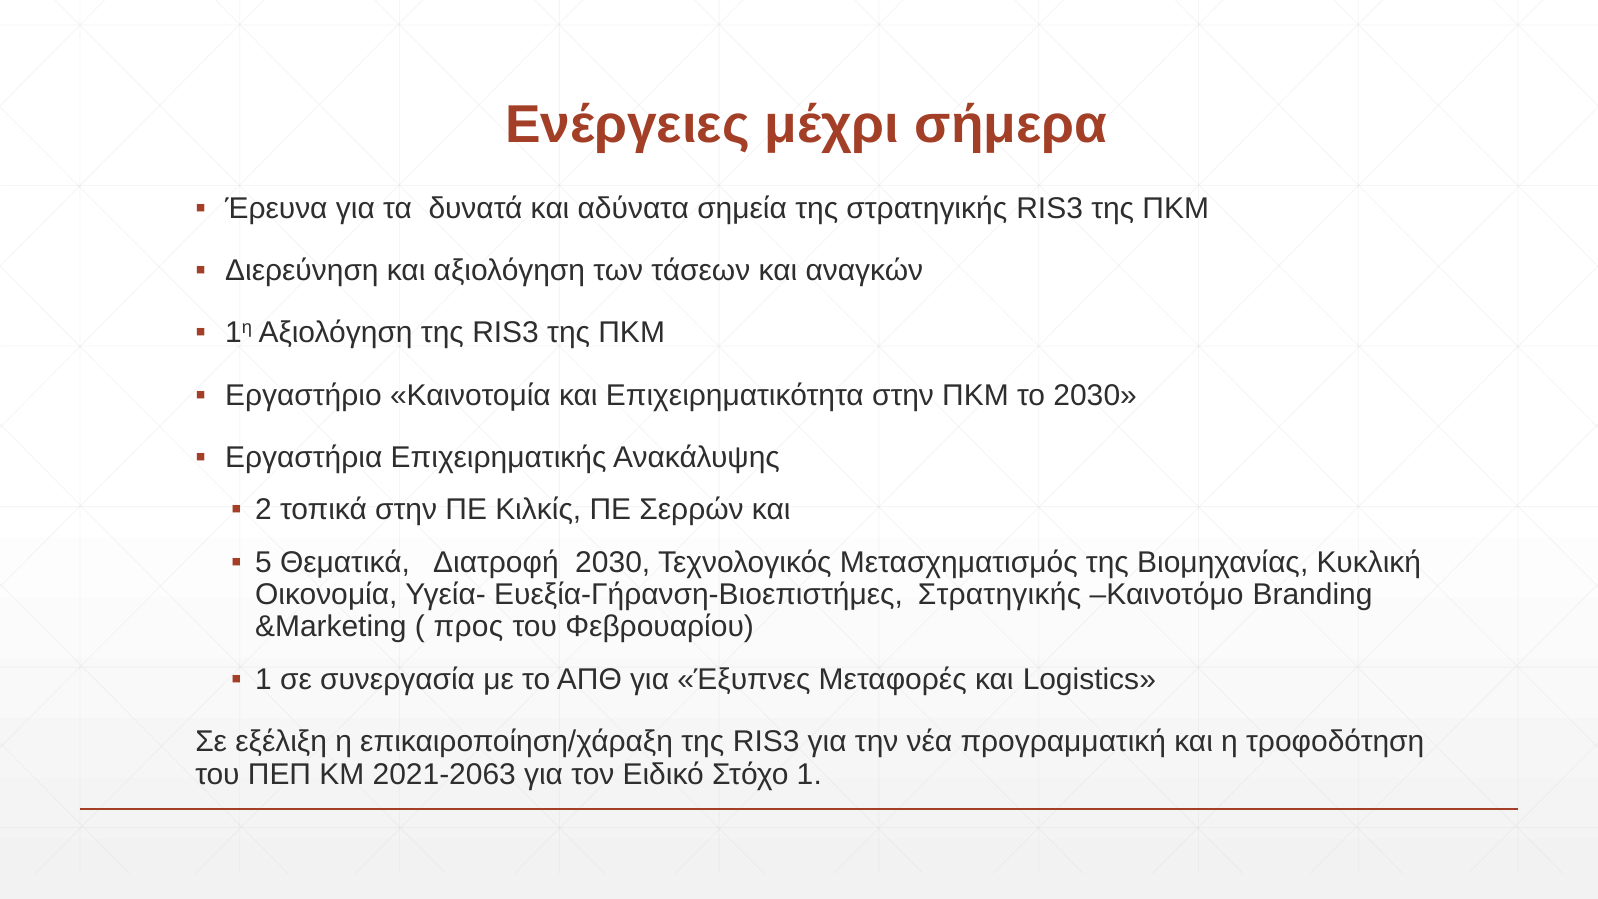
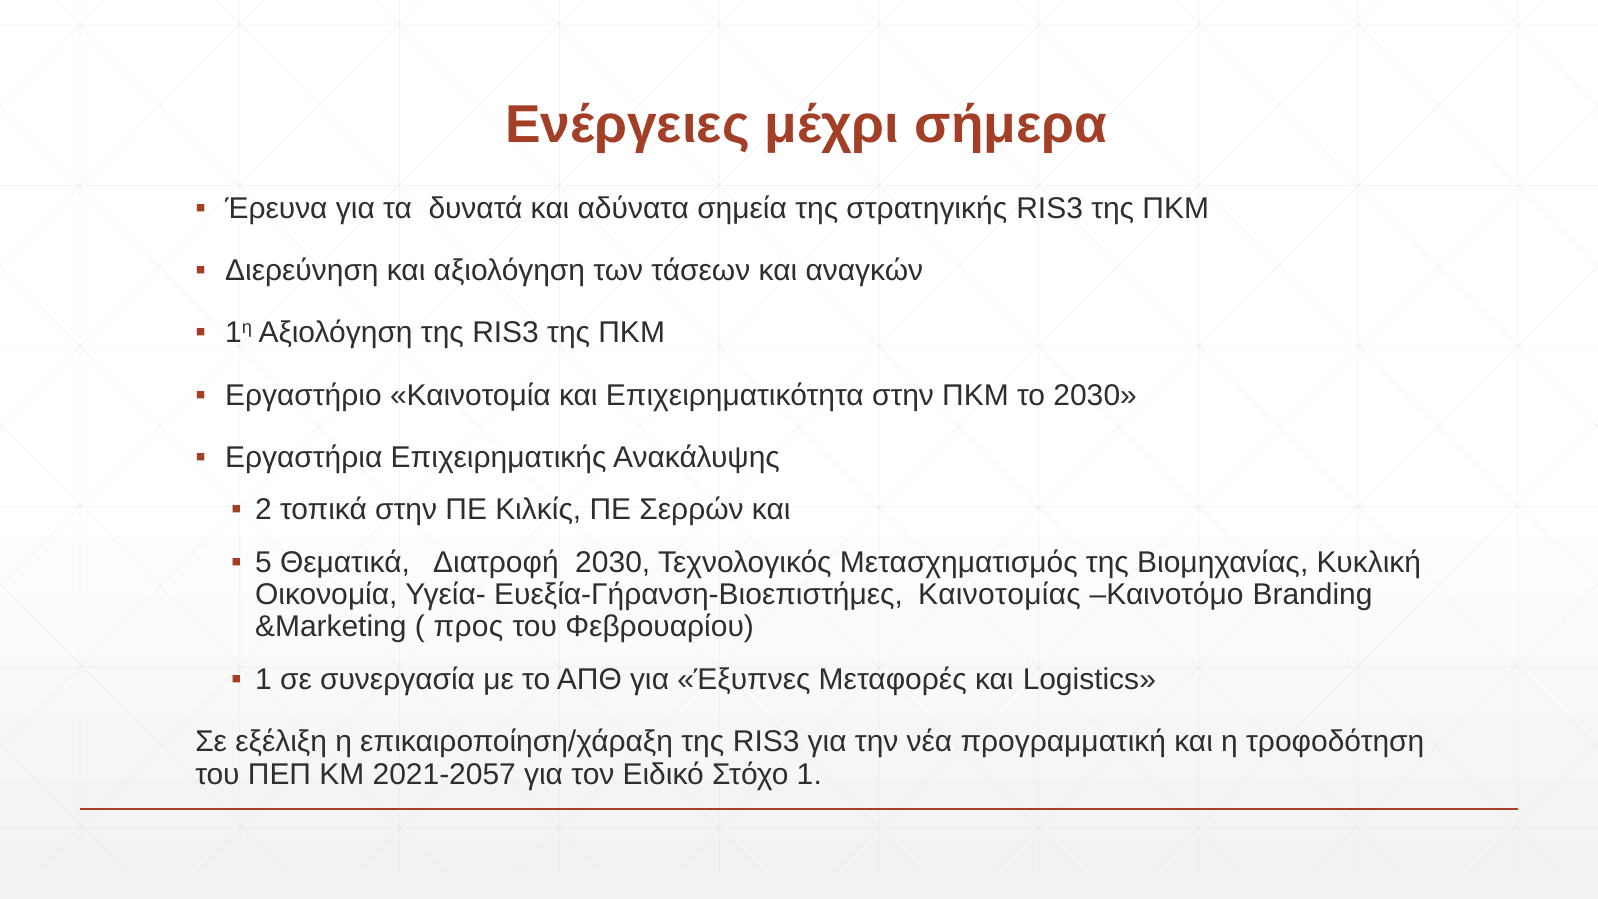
Ευεξία-Γήρανση-Βιοεπιστήμες Στρατηγικής: Στρατηγικής -> Καινοτομίας
2021-2063: 2021-2063 -> 2021-2057
